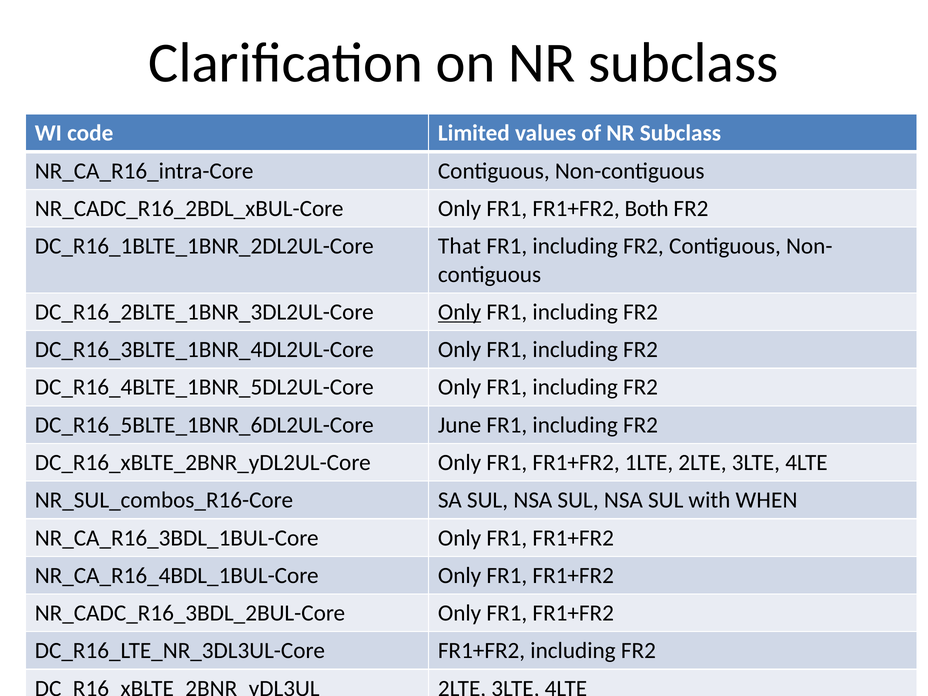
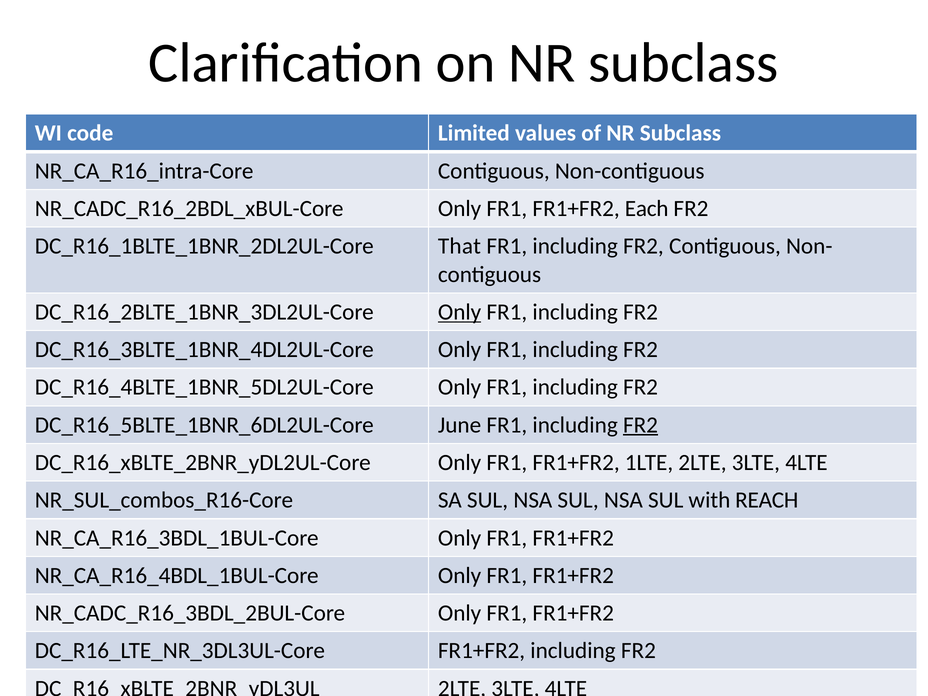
Both: Both -> Each
FR2 at (640, 425) underline: none -> present
WHEN: WHEN -> REACH
